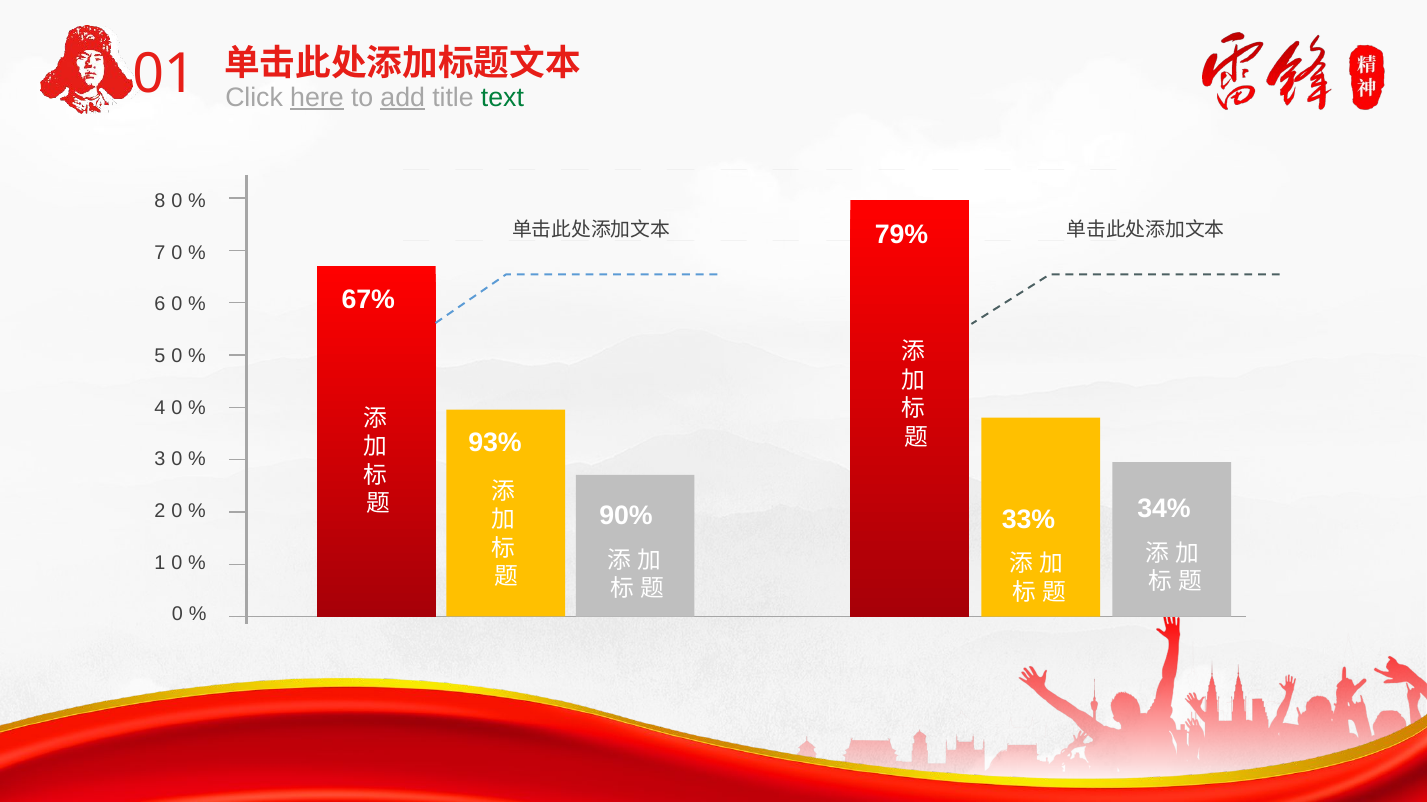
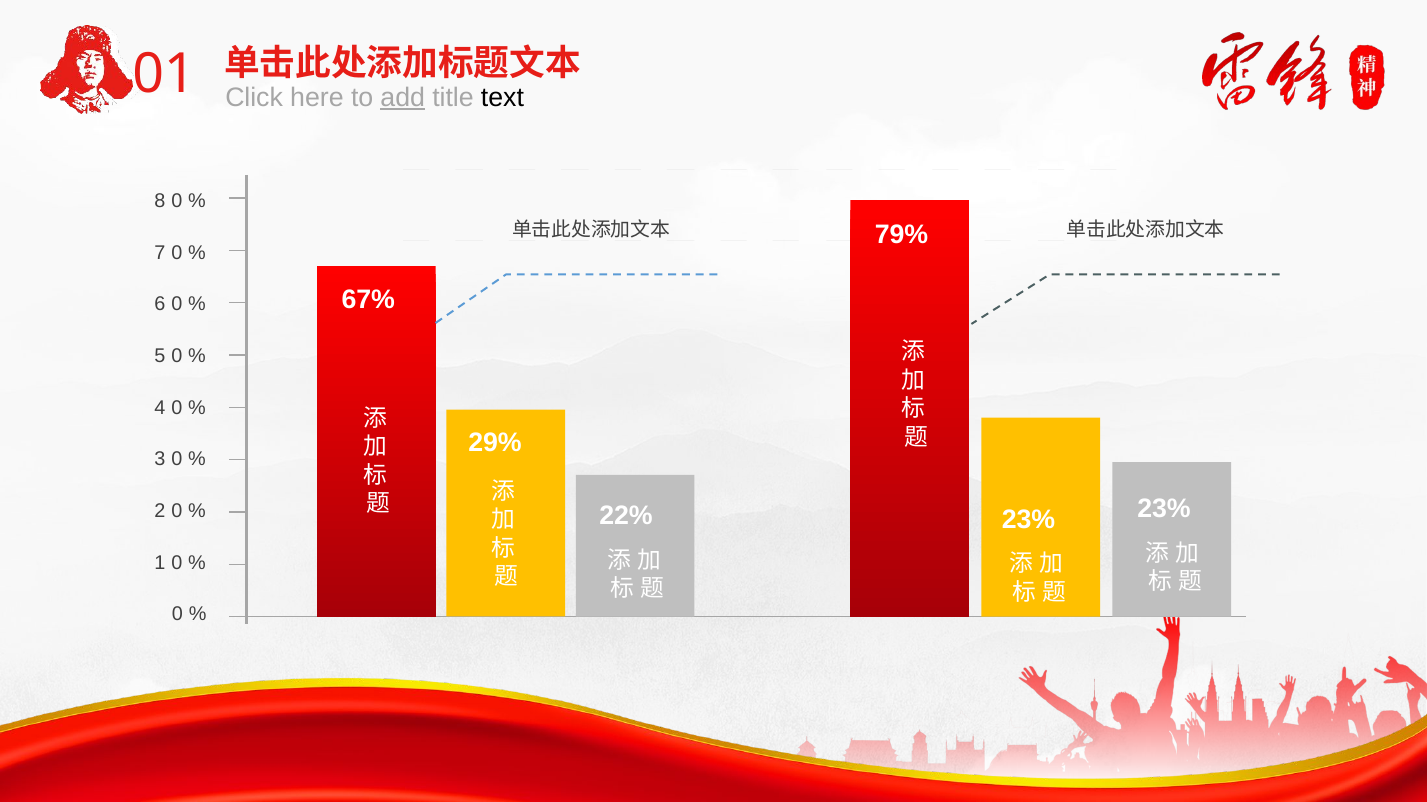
here underline: present -> none
text colour: green -> black
93%: 93% -> 29%
34% at (1164, 509): 34% -> 23%
90%: 90% -> 22%
33% at (1028, 520): 33% -> 23%
